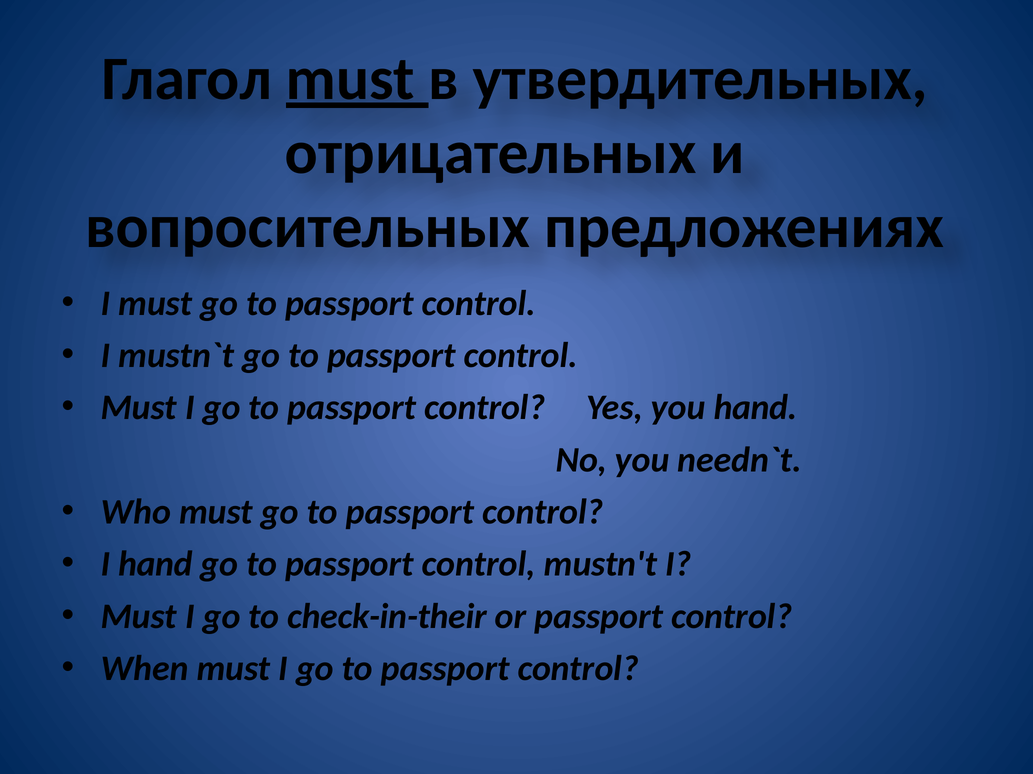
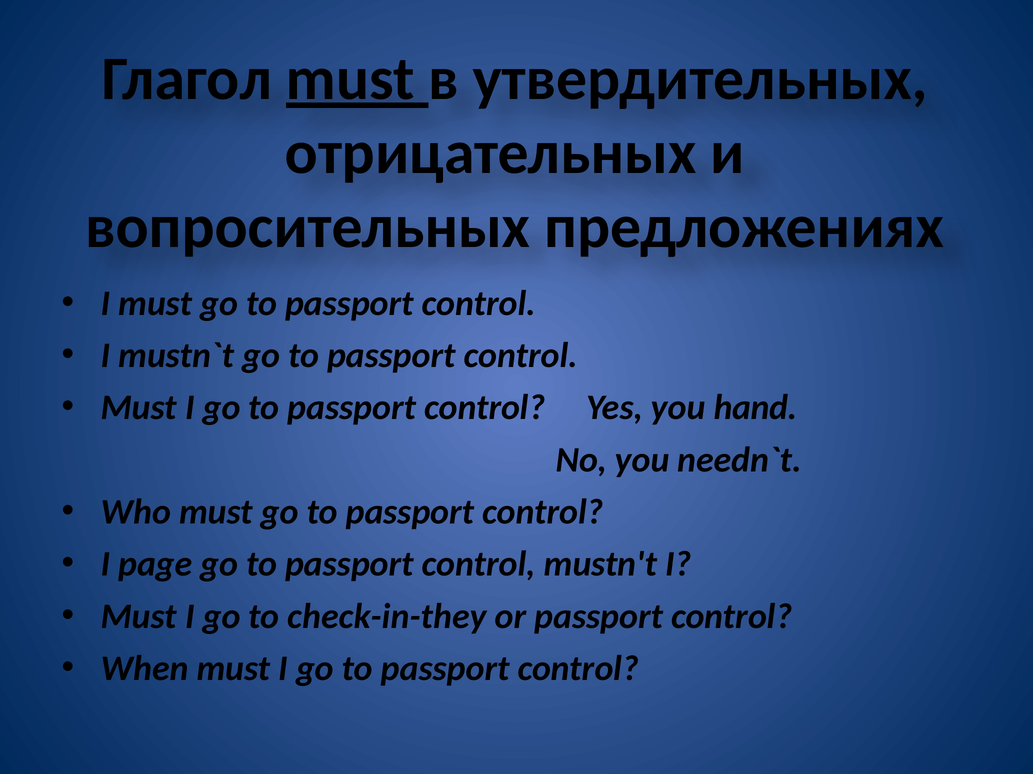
I hand: hand -> page
check-in-their: check-in-their -> check-in-they
